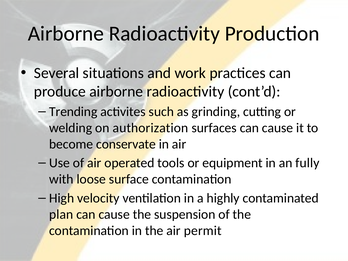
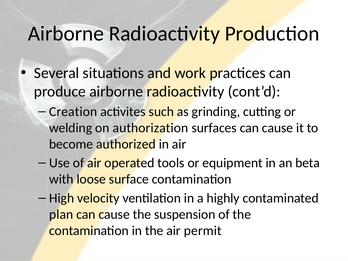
Trending: Trending -> Creation
conservate: conservate -> authorized
fully: fully -> beta
